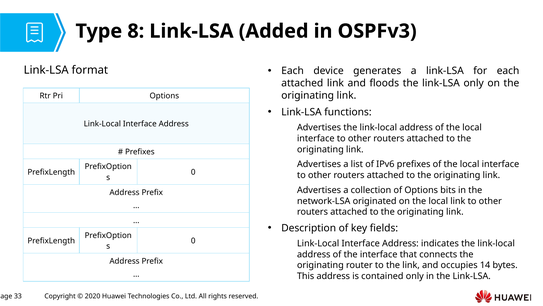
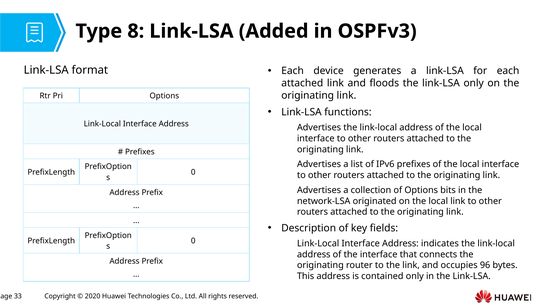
14: 14 -> 96
